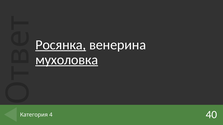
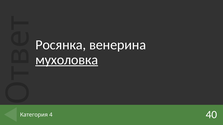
Росянка underline: present -> none
